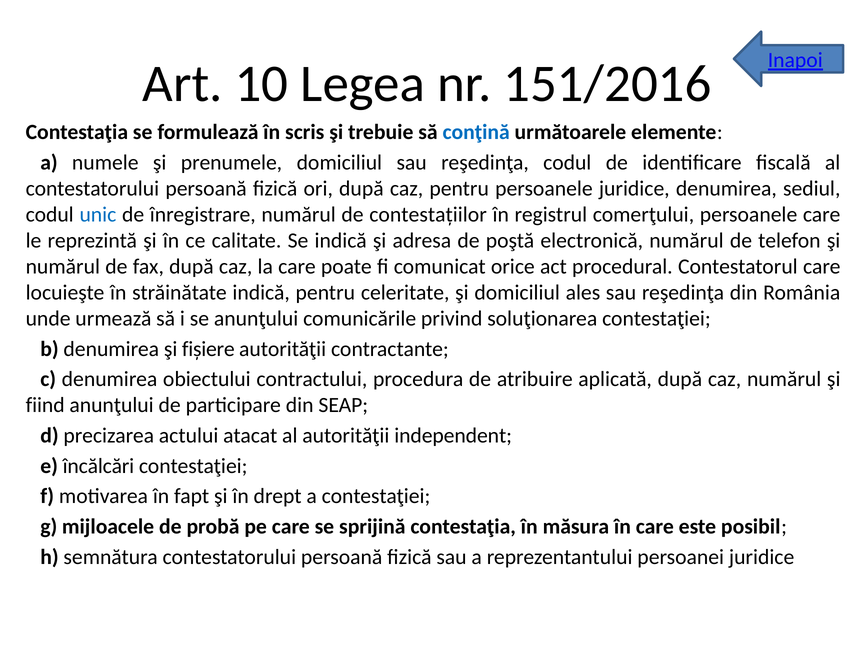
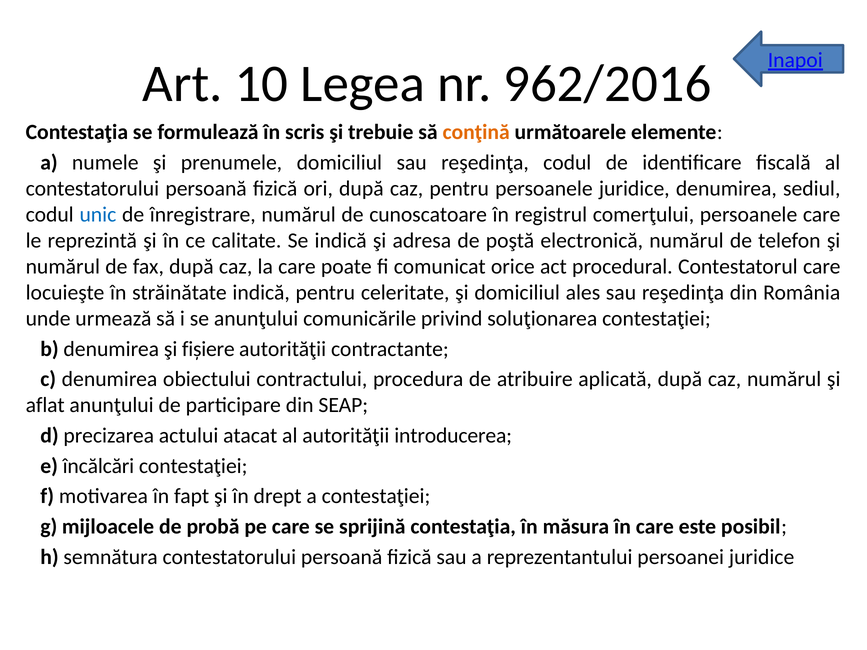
151/2016: 151/2016 -> 962/2016
conţină colour: blue -> orange
contestațiilor: contestațiilor -> cunoscatoare
fiind: fiind -> aflat
independent: independent -> introducerea
